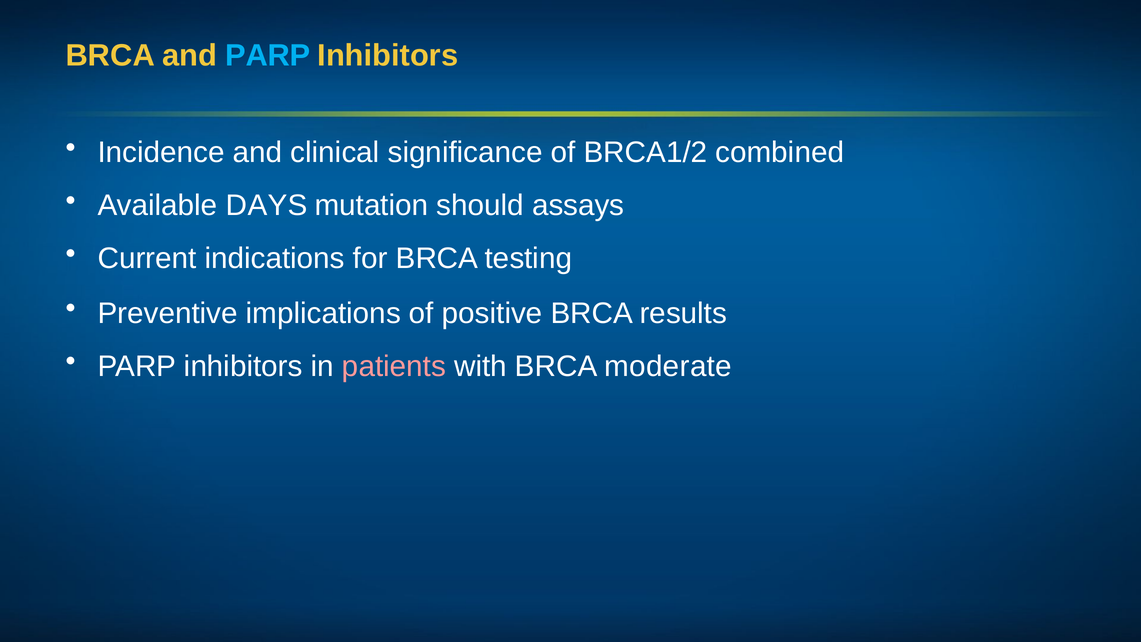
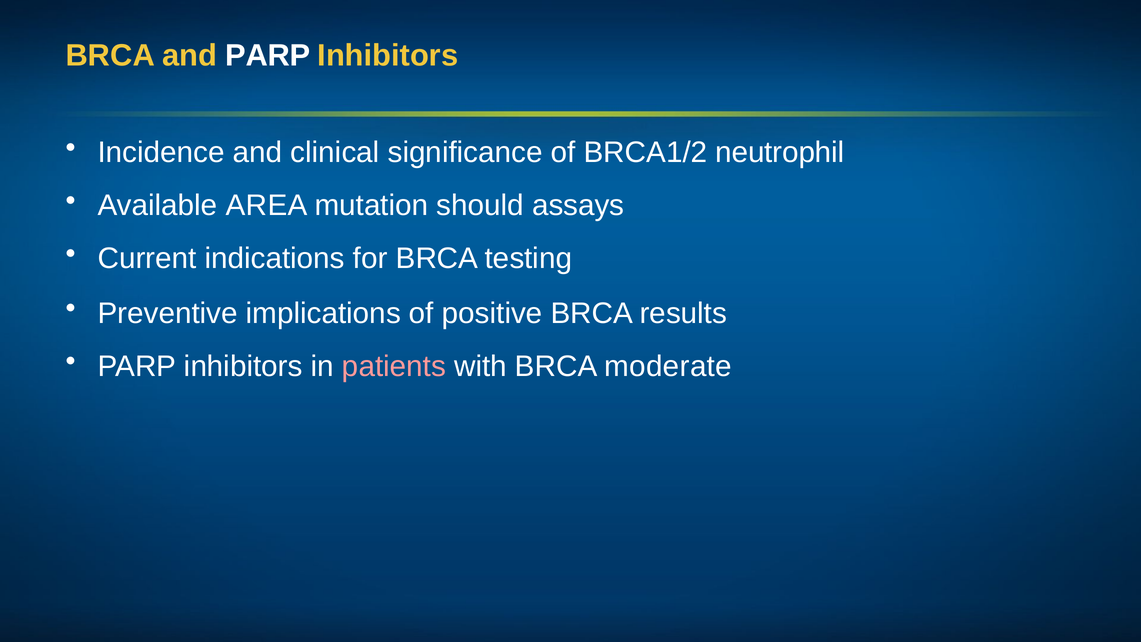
PARP at (268, 56) colour: light blue -> white
combined: combined -> neutrophil
DAYS: DAYS -> AREA
